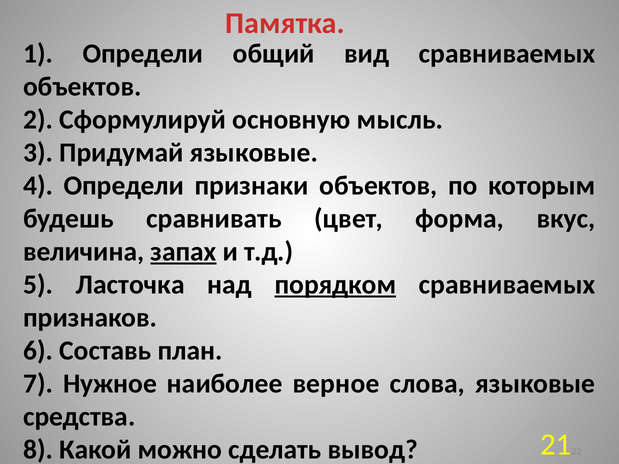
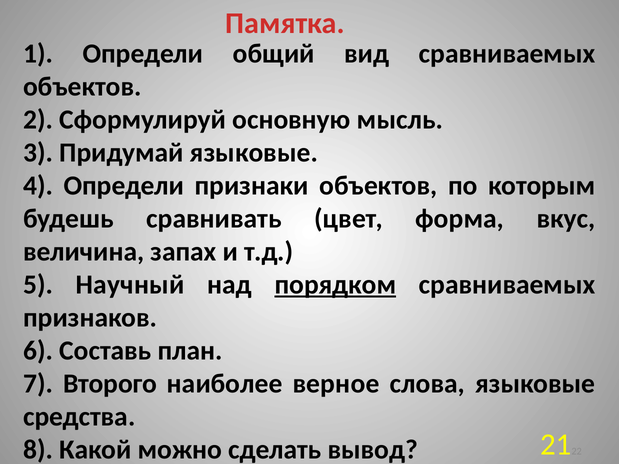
запах underline: present -> none
Ласточка: Ласточка -> Научный
Нужное: Нужное -> Второго
